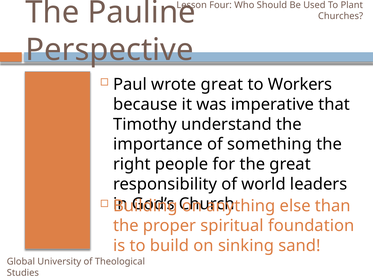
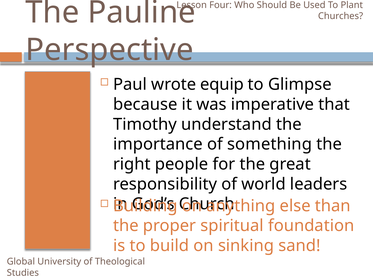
wrote great: great -> equip
Workers: Workers -> Glimpse
